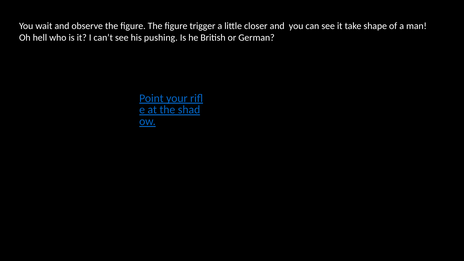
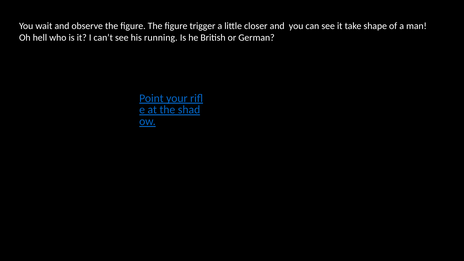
pushing: pushing -> running
